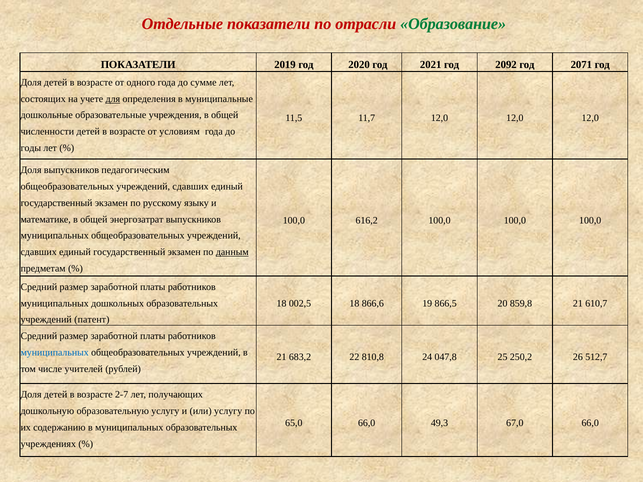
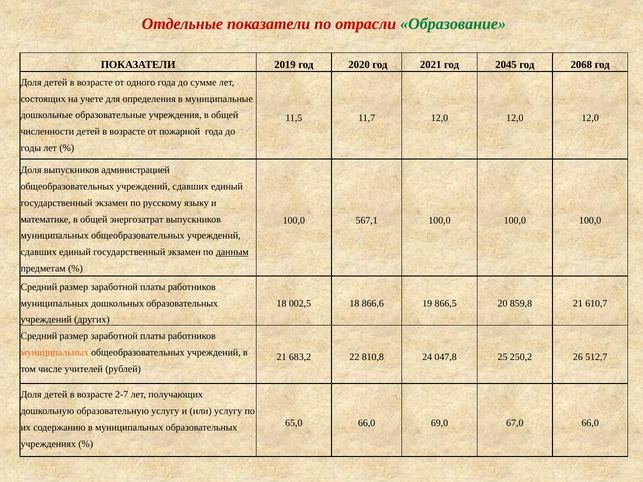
2092: 2092 -> 2045
2071: 2071 -> 2068
для underline: present -> none
условиям: условиям -> пожарной
педагогическим: педагогическим -> администрацией
616,2: 616,2 -> 567,1
патент: патент -> других
муниципальных at (55, 353) colour: blue -> orange
49,3: 49,3 -> 69,0
